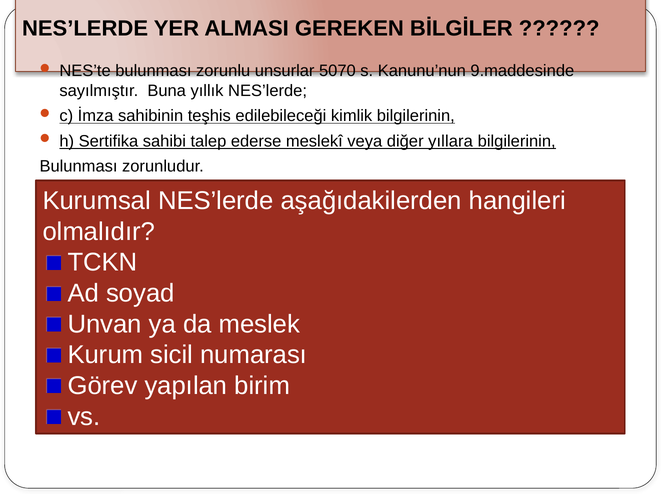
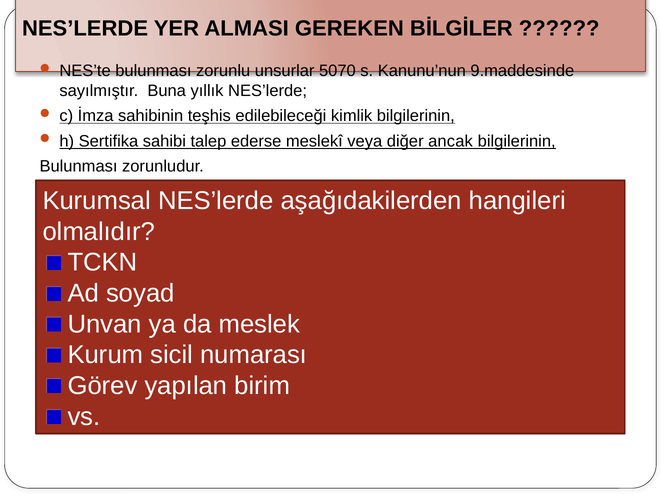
yıllara: yıllara -> ancak
